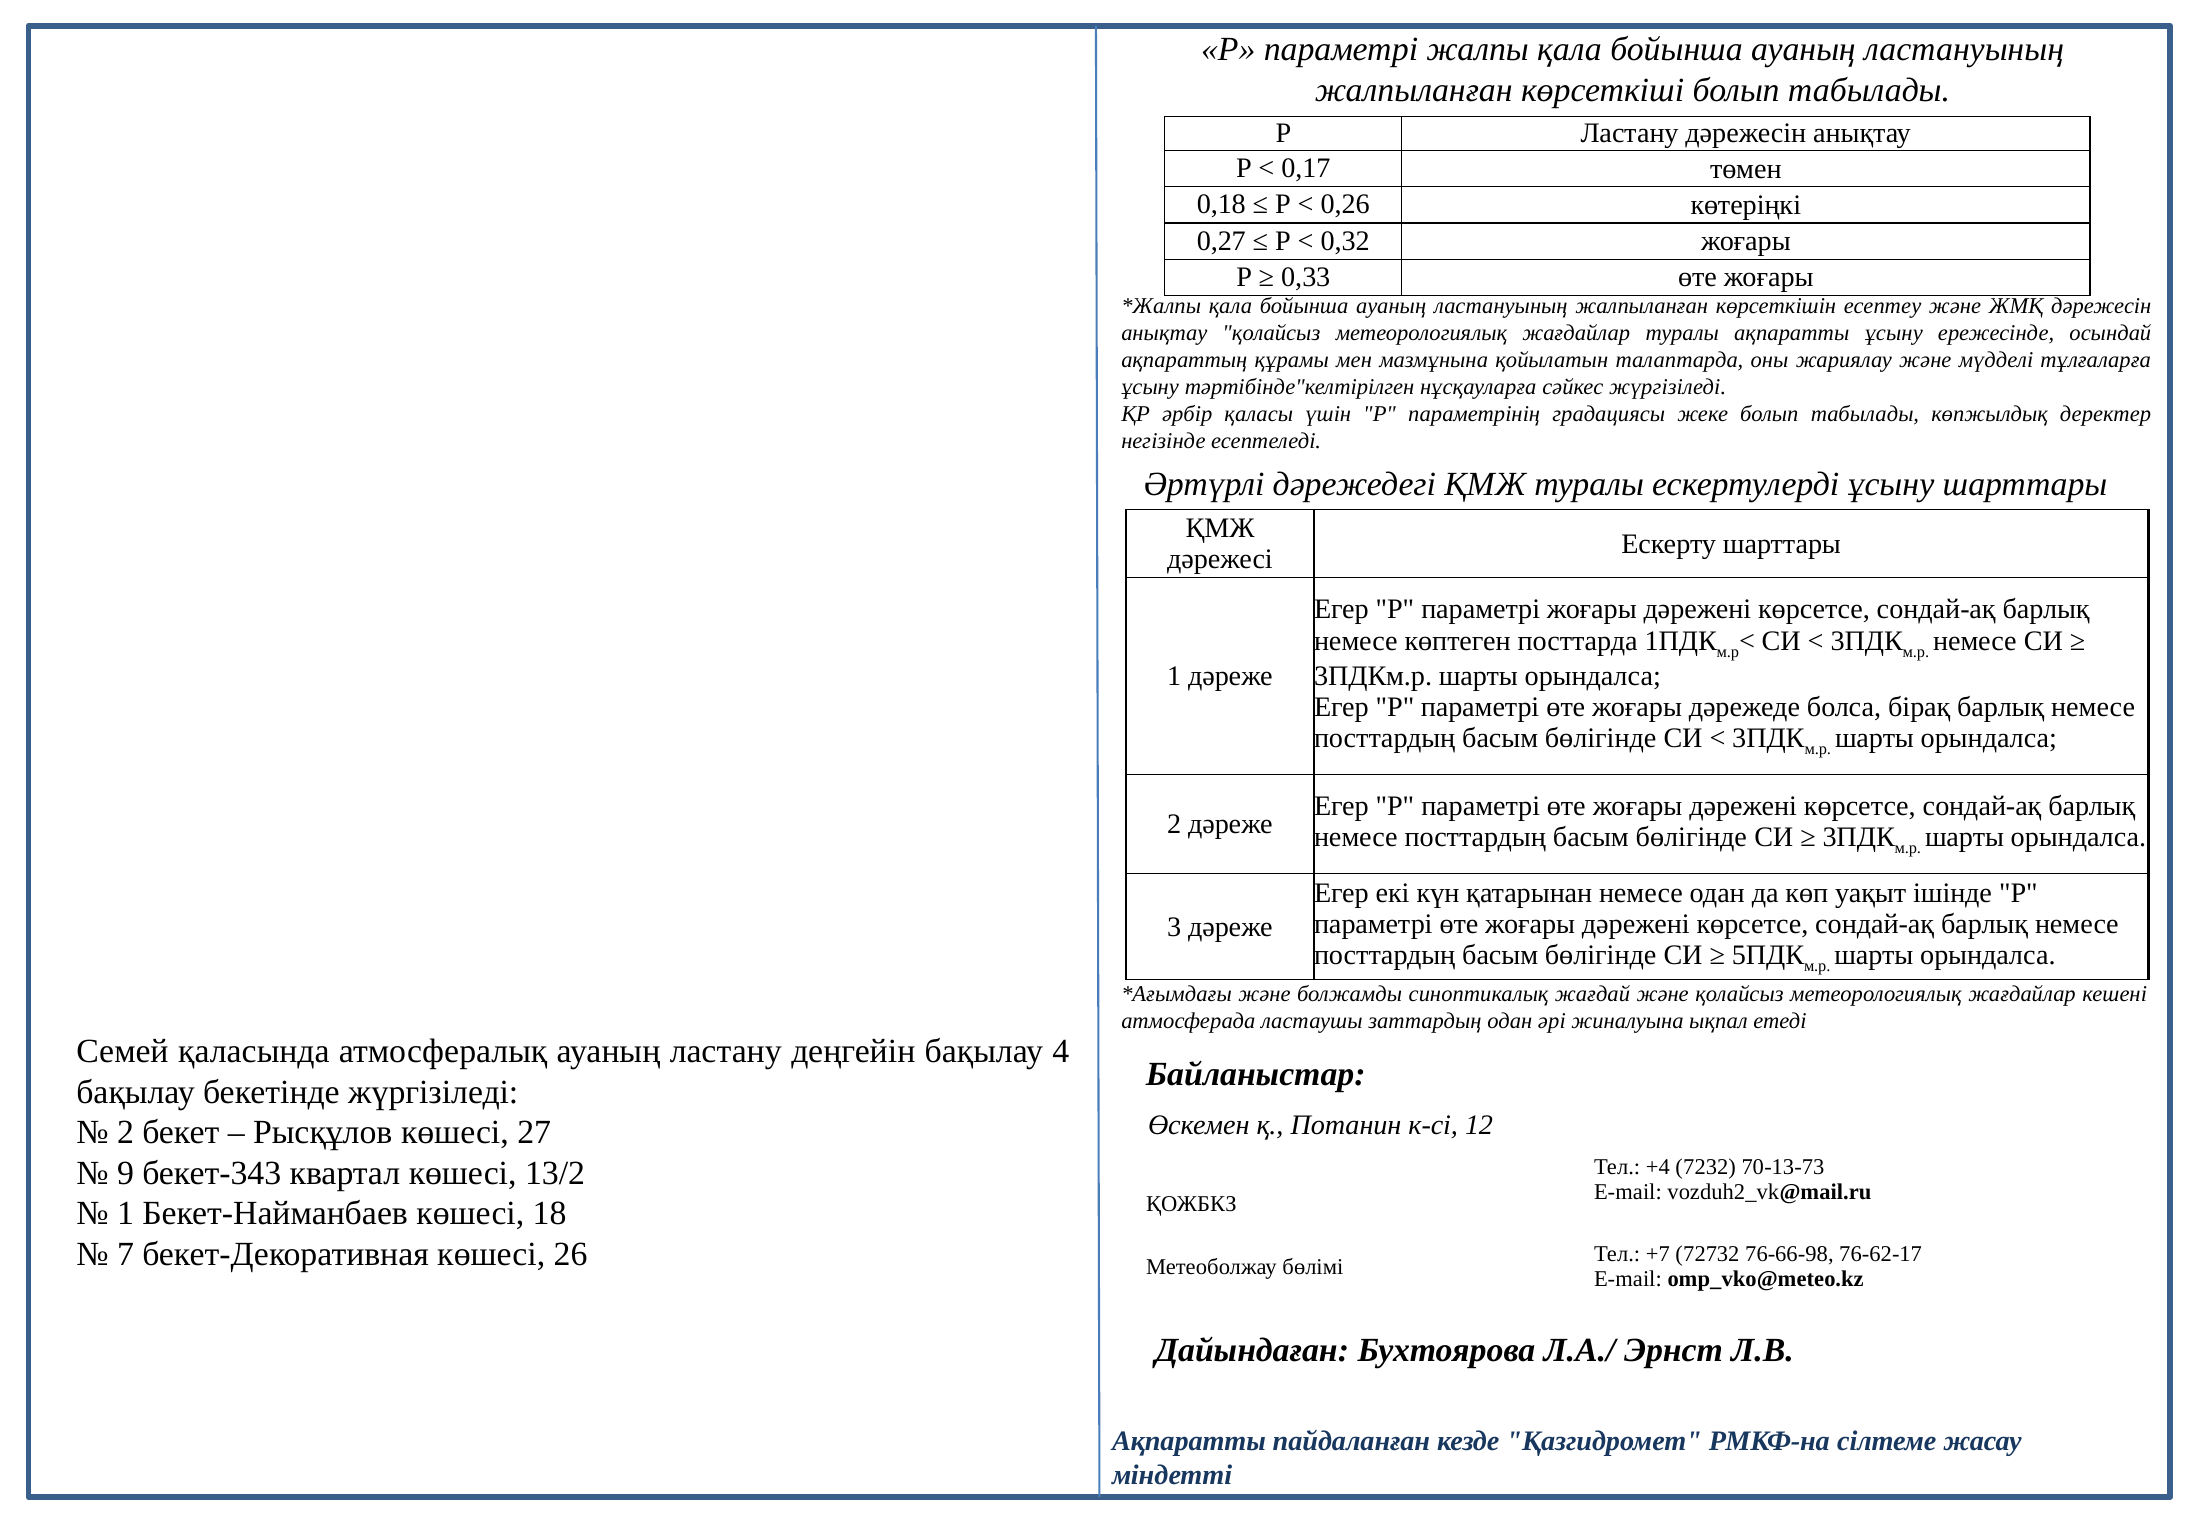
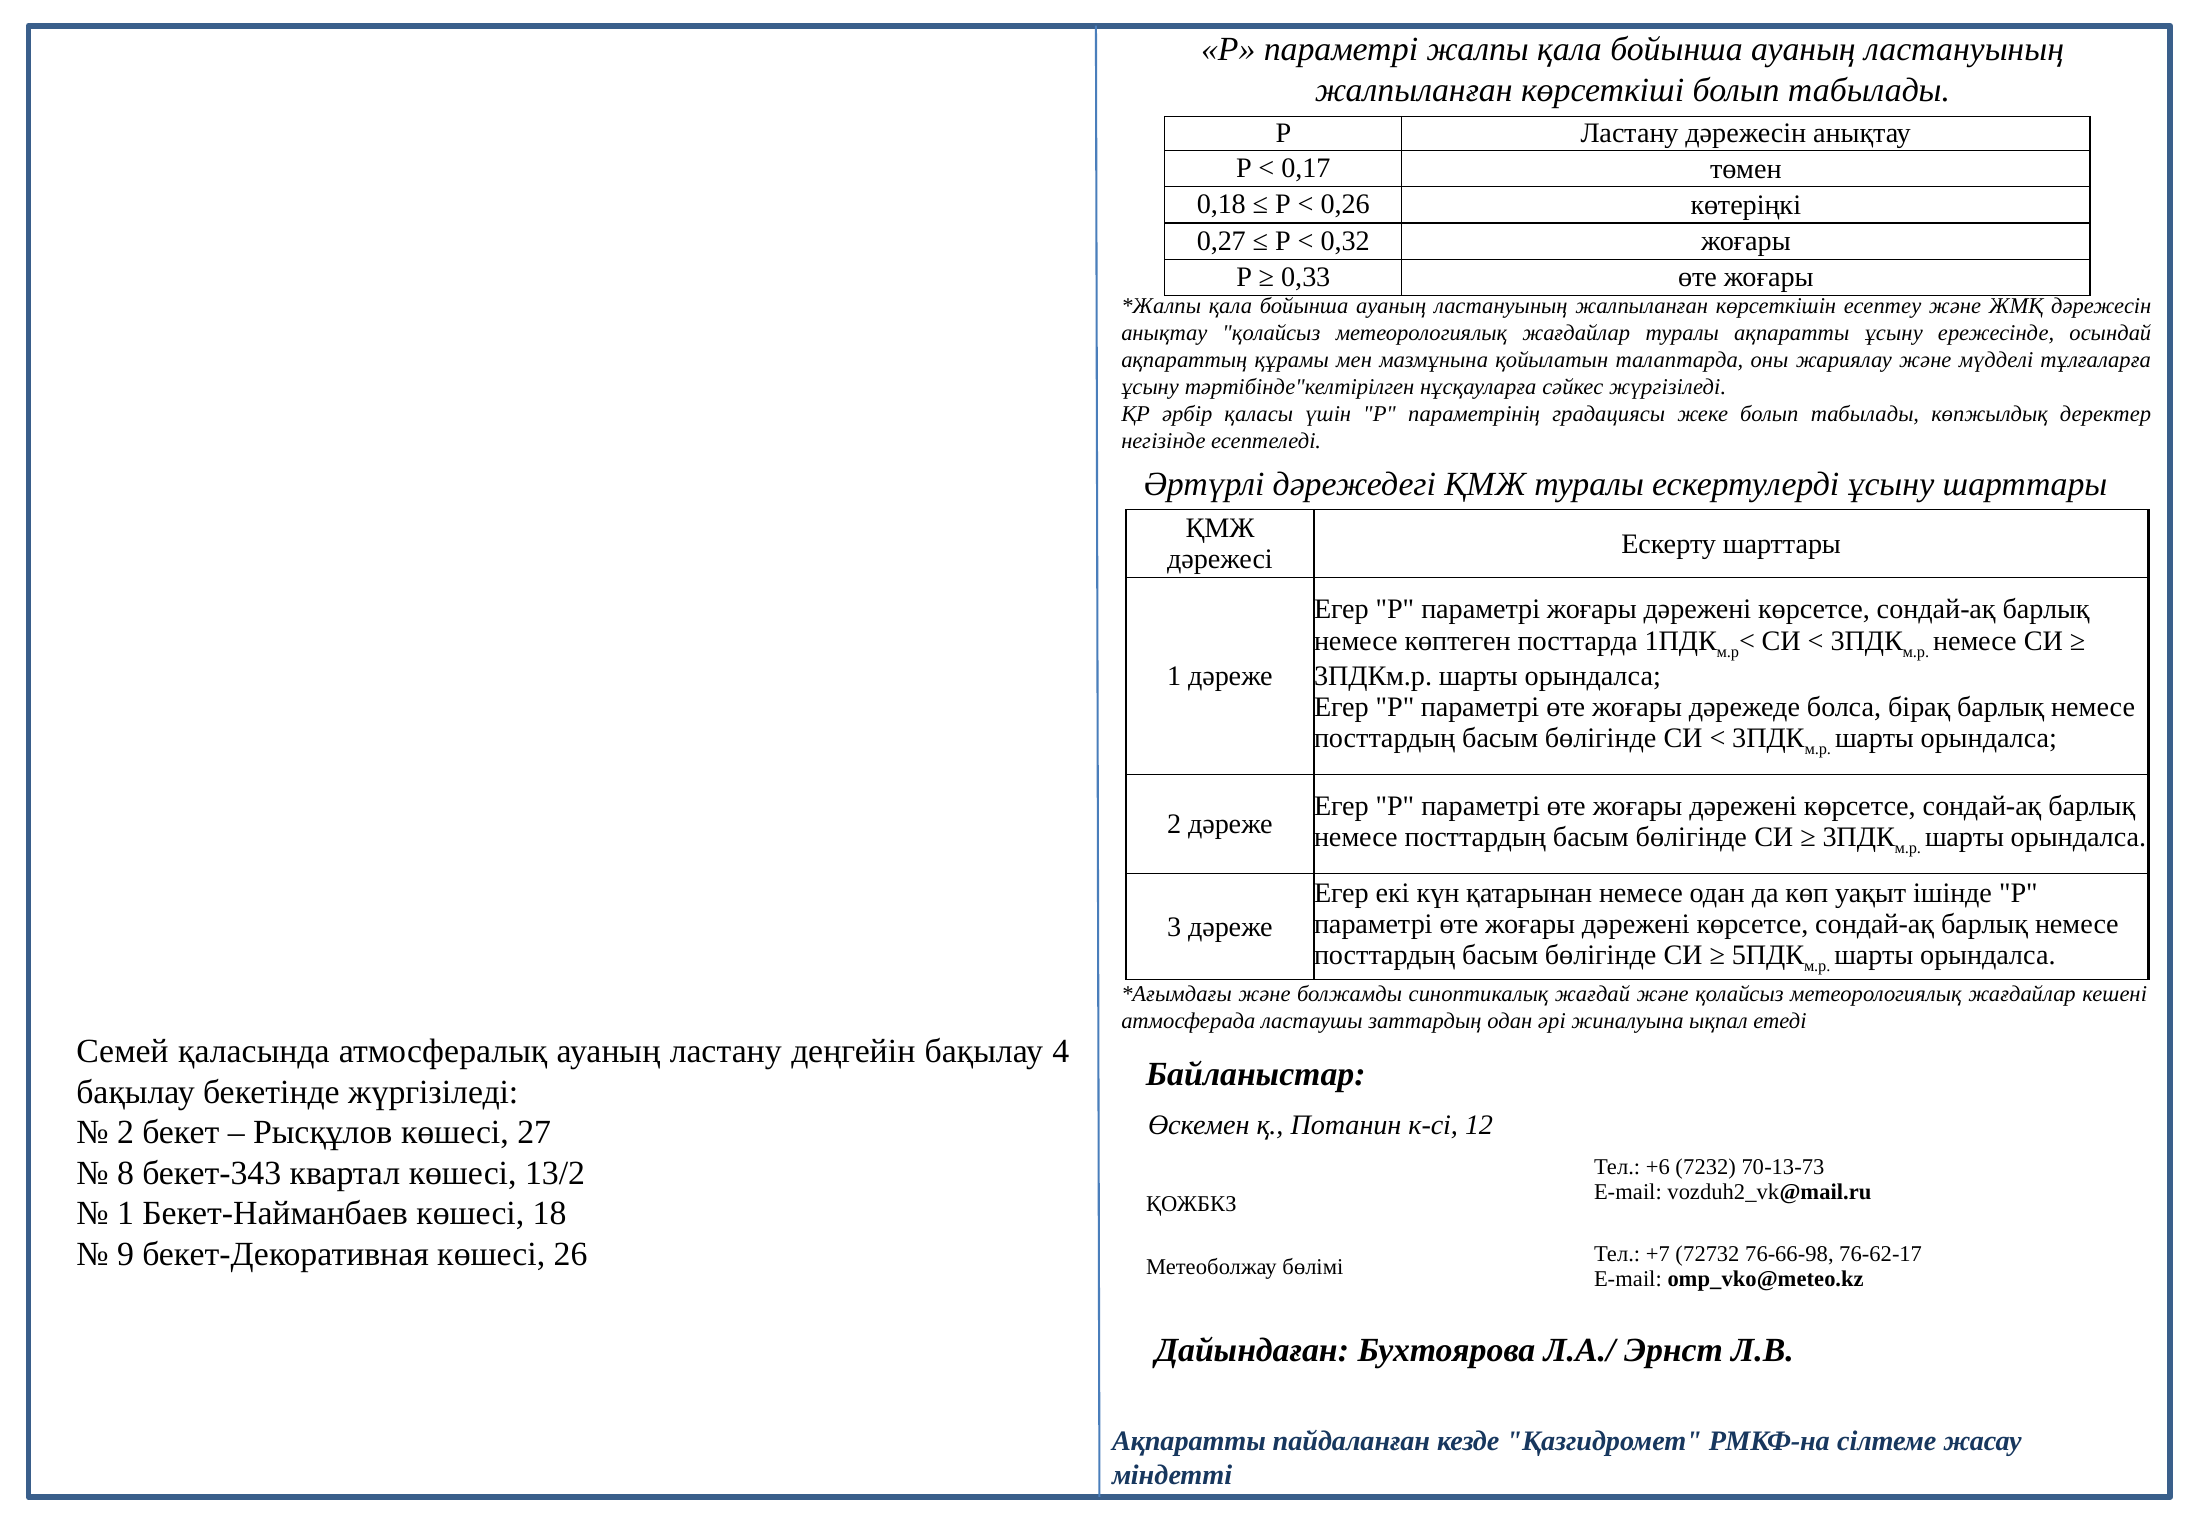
+4: +4 -> +6
9: 9 -> 8
7: 7 -> 9
